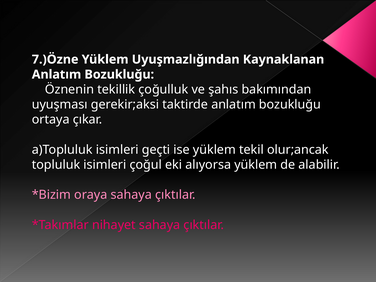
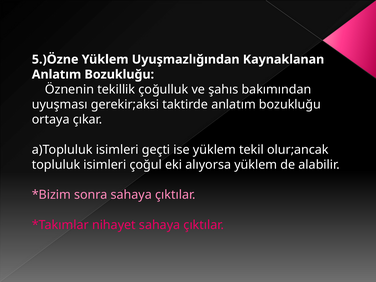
7.)Özne: 7.)Özne -> 5.)Özne
oraya: oraya -> sonra
